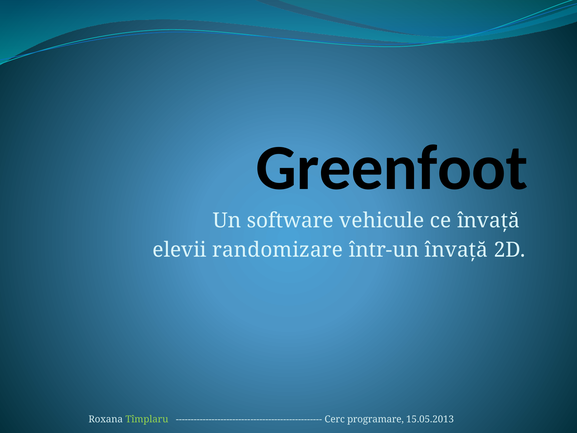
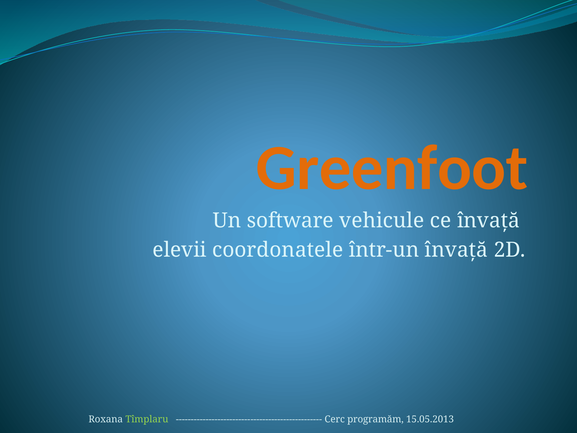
Greenfoot colour: black -> orange
randomizare: randomizare -> coordonatele
programare: programare -> programăm
